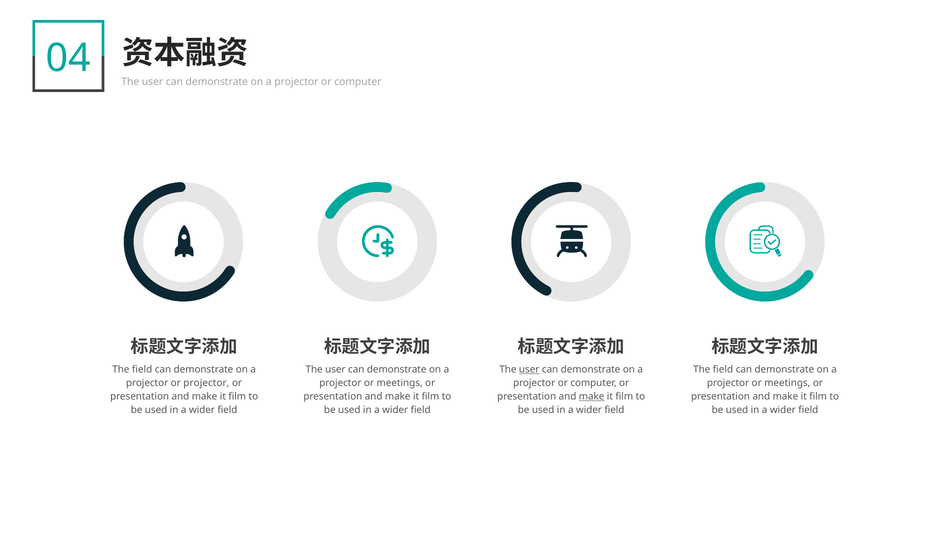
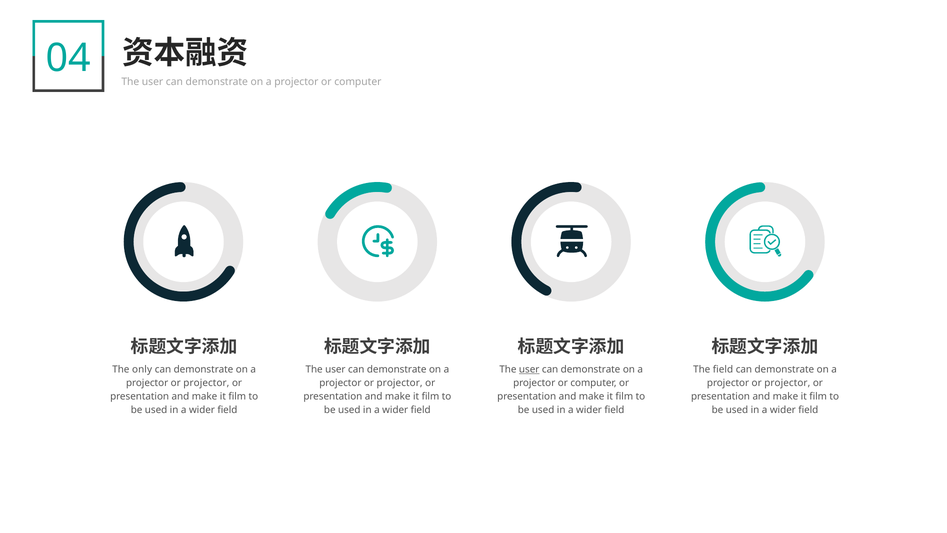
field at (142, 369): field -> only
meetings at (400, 383): meetings -> projector
meetings at (787, 383): meetings -> projector
make at (592, 396) underline: present -> none
